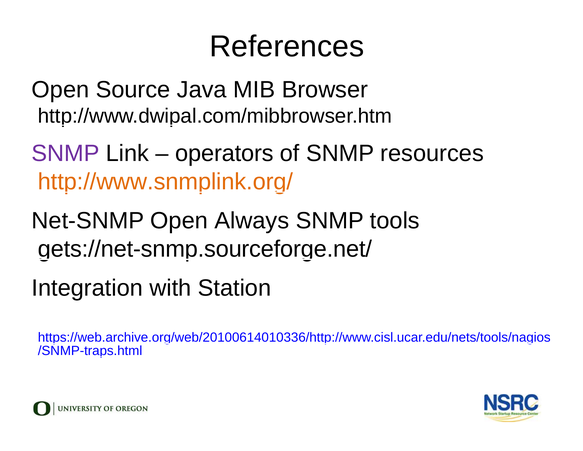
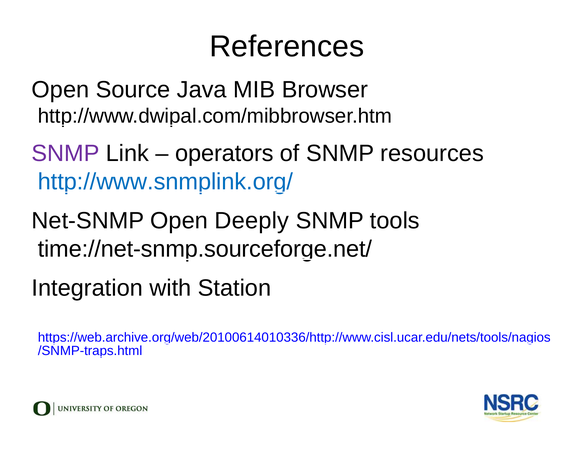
http://www.snmplink.org/ colour: orange -> blue
Always: Always -> Deeply
gets://net-snmp.sourceforge.net/: gets://net-snmp.sourceforge.net/ -> time://net-snmp.sourceforge.net/
